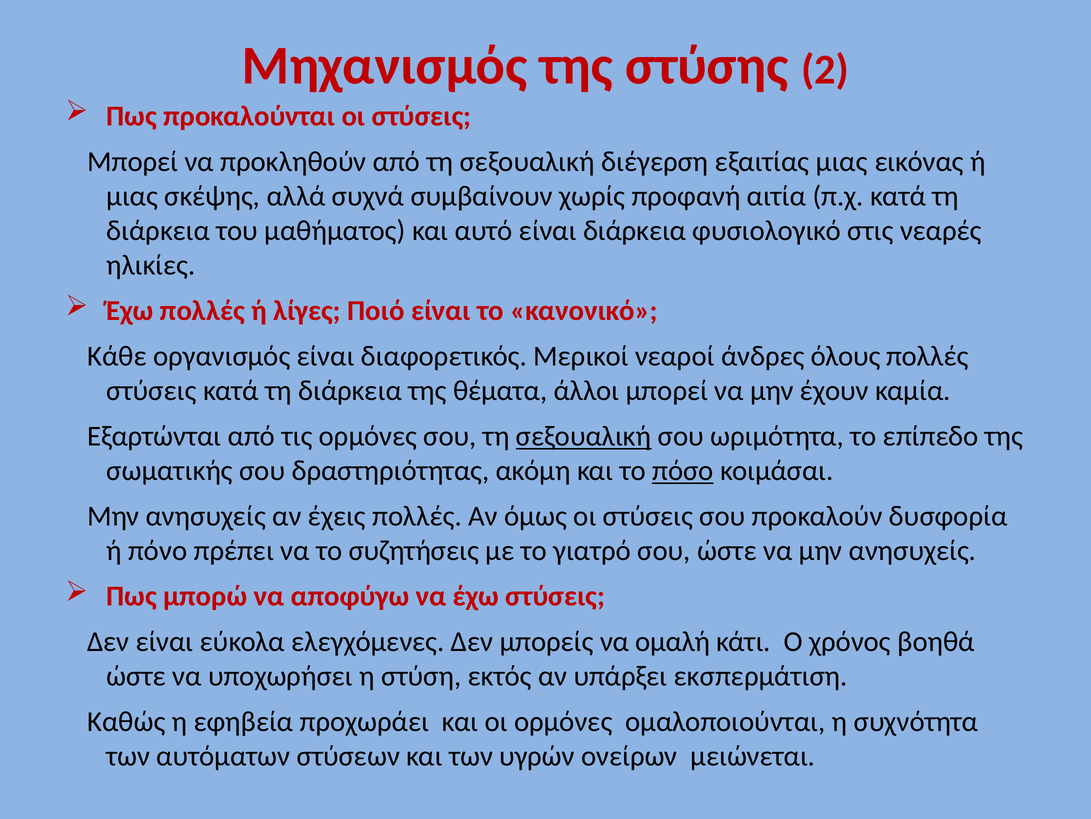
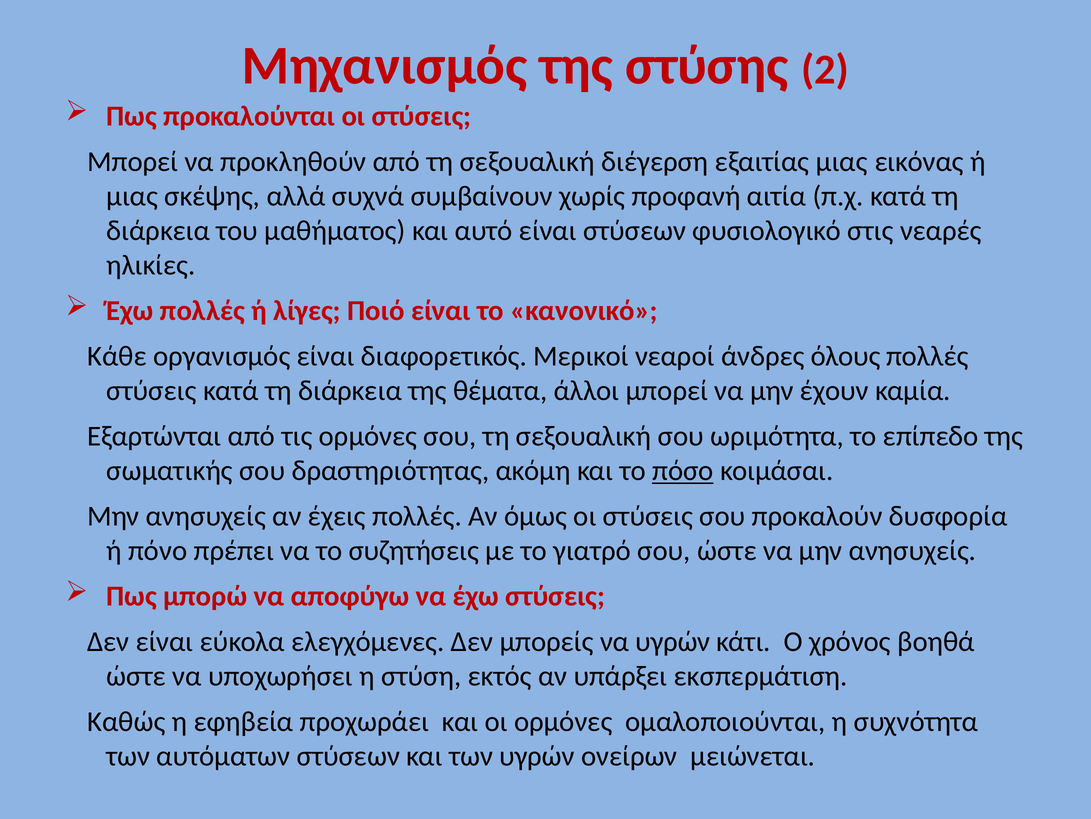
είναι διάρκεια: διάρκεια -> στύσεων
σεξουαλική at (584, 436) underline: present -> none
να ομαλή: ομαλή -> υγρών
